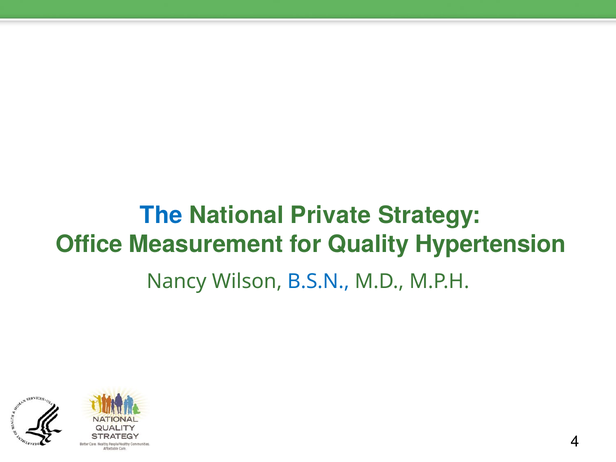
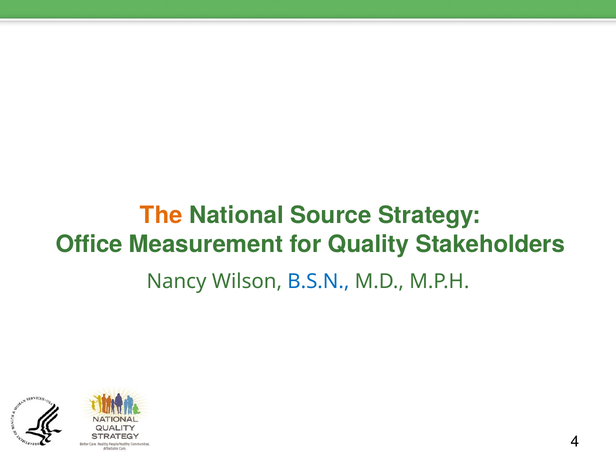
The colour: blue -> orange
Private: Private -> Source
Hypertension: Hypertension -> Stakeholders
